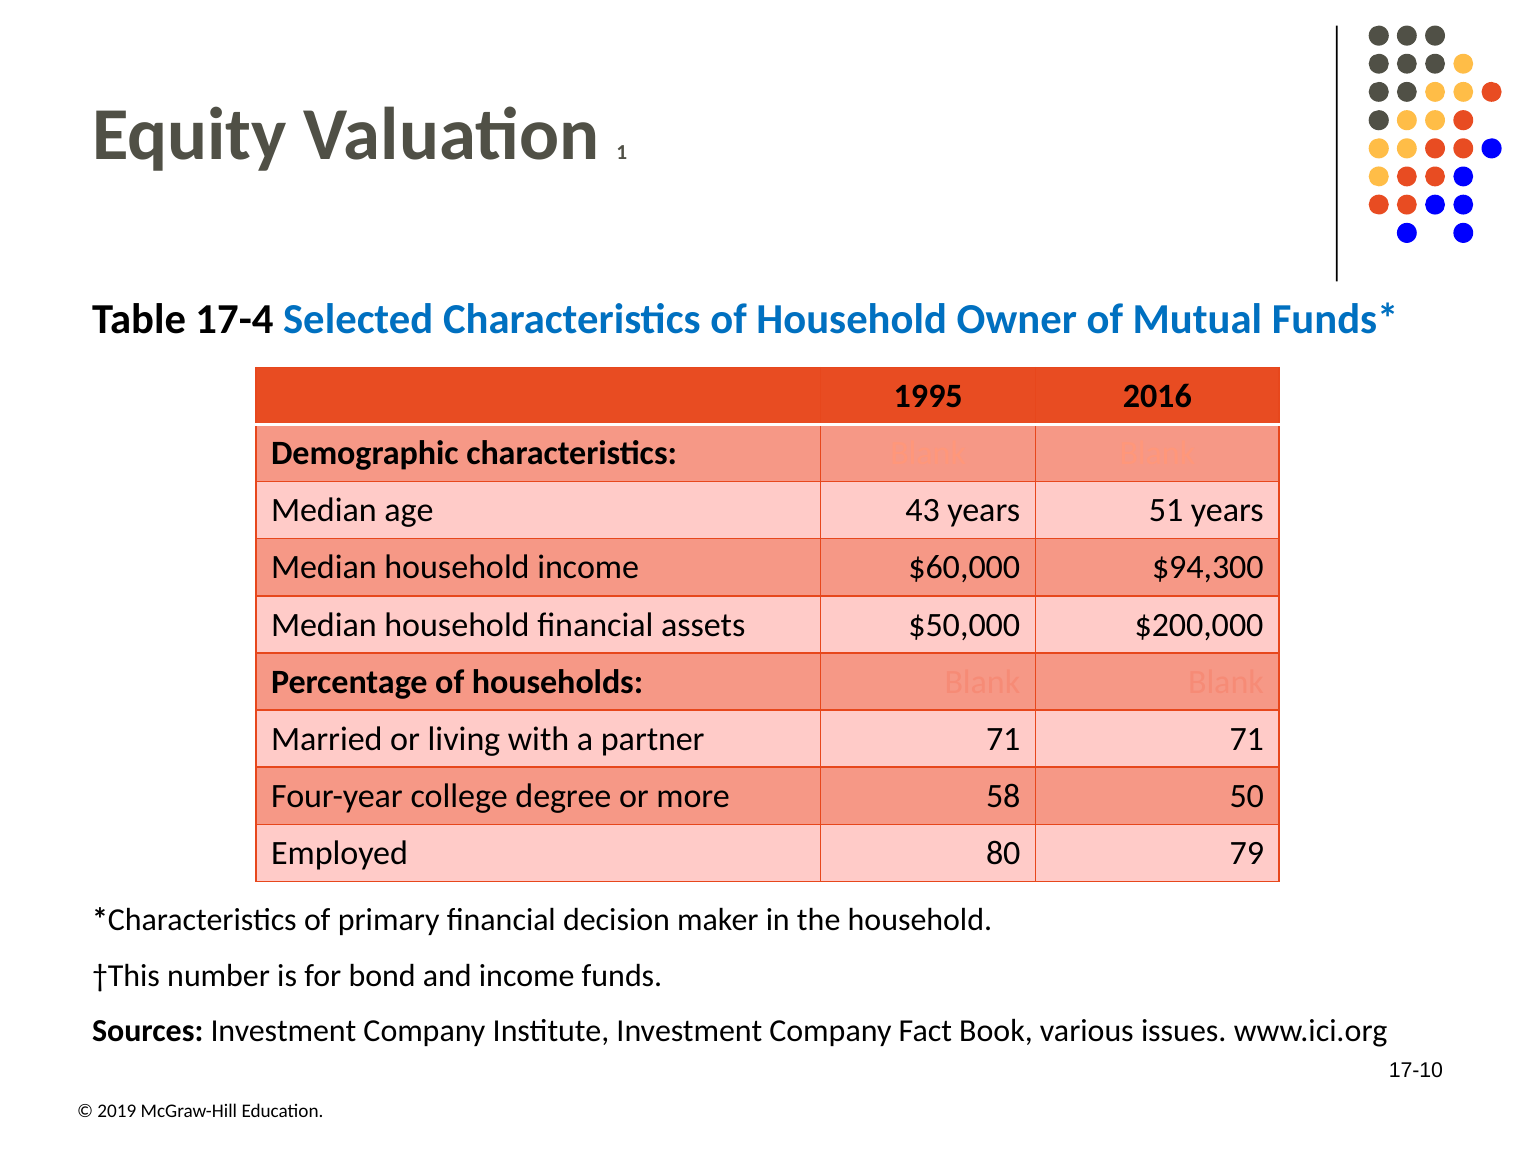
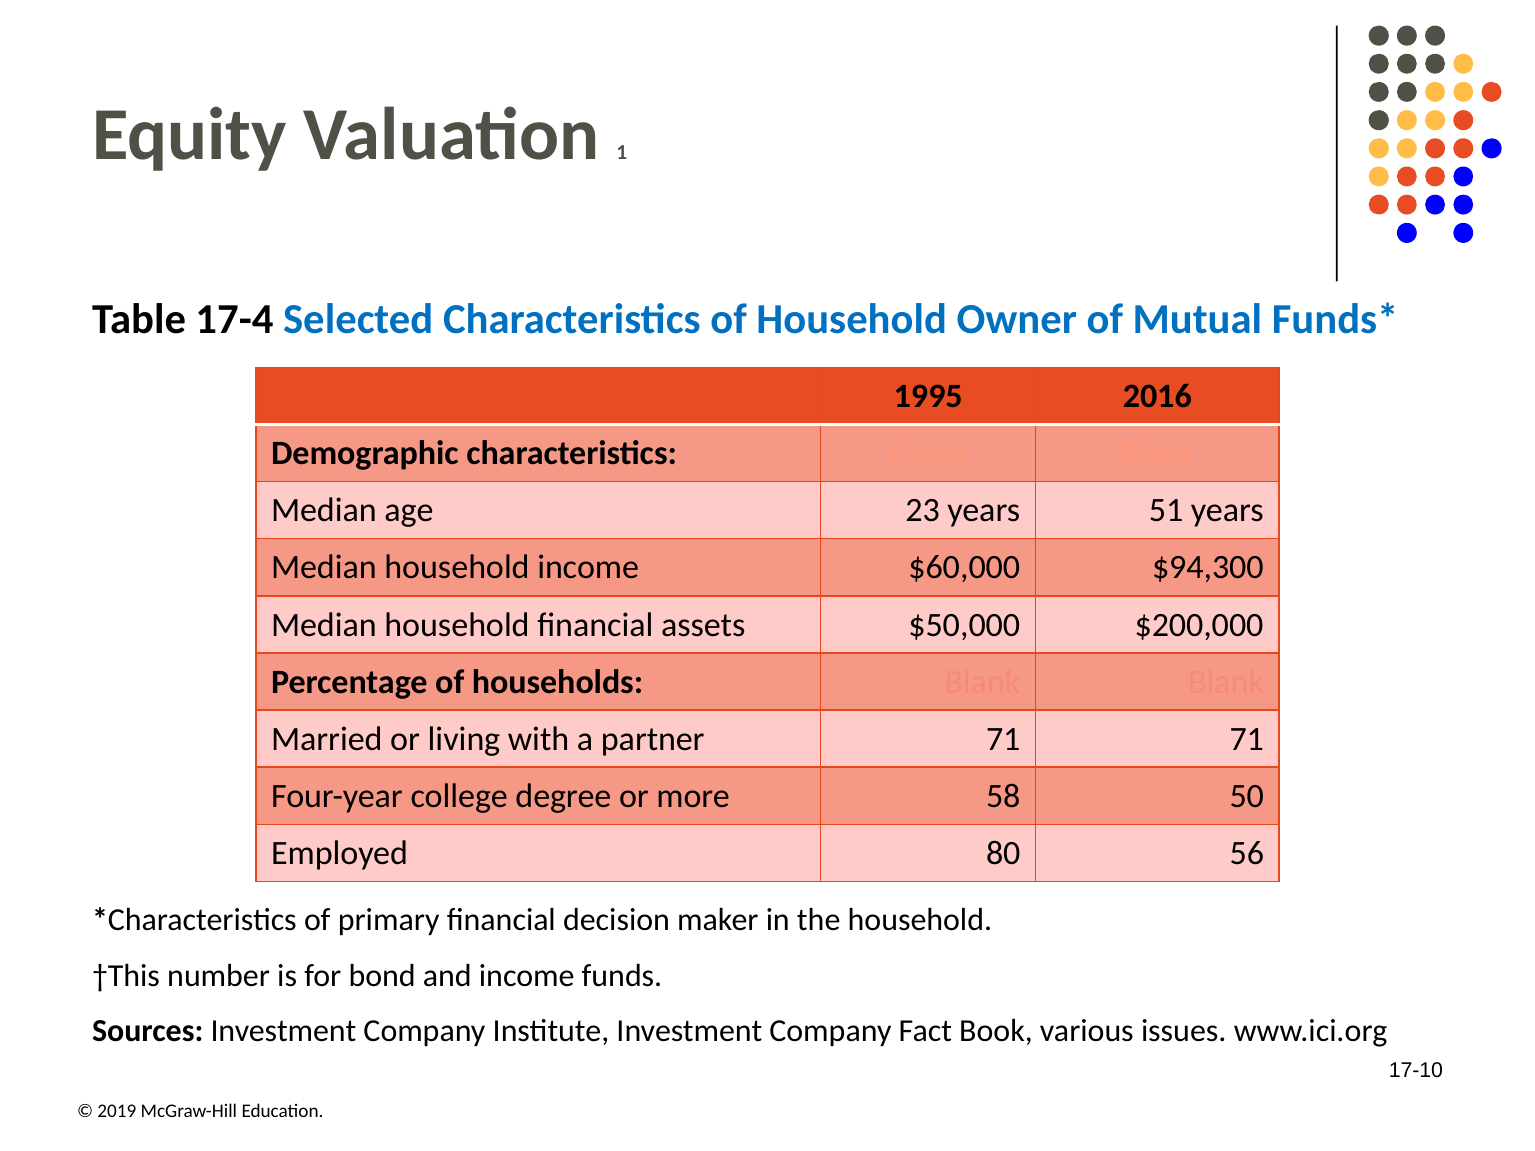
43: 43 -> 23
79: 79 -> 56
